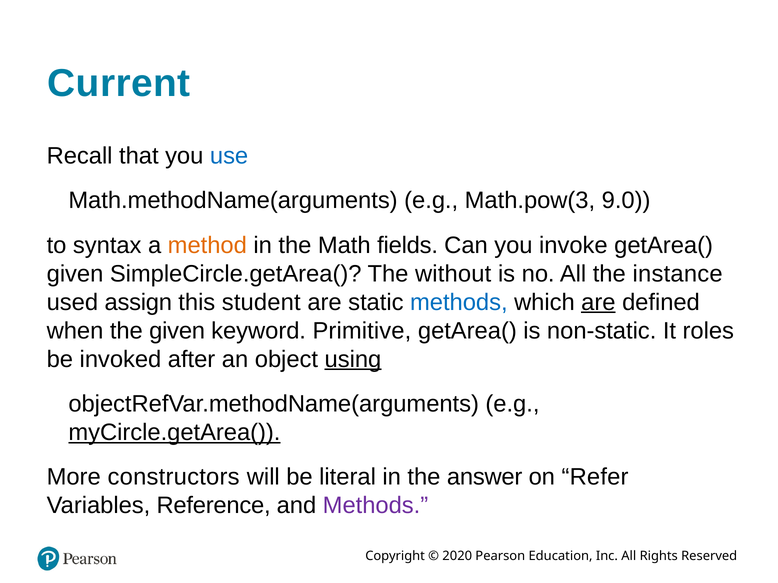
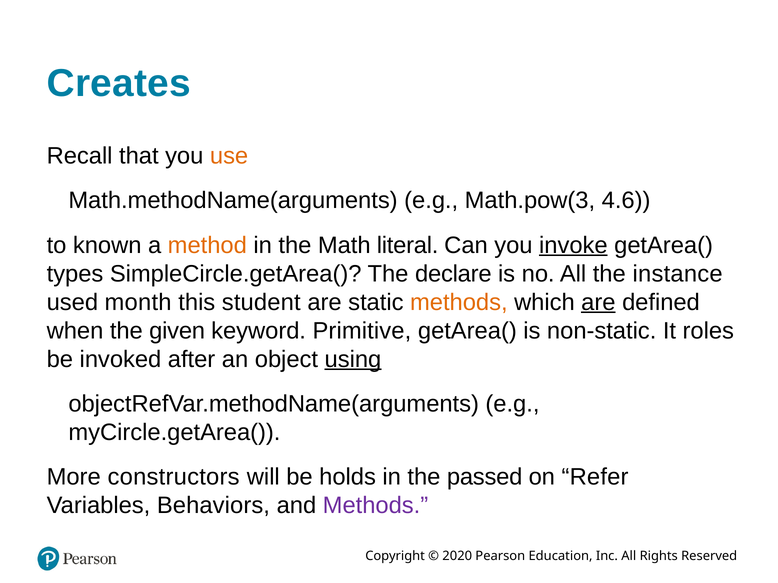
Current: Current -> Creates
use colour: blue -> orange
9.0: 9.0 -> 4.6
syntax: syntax -> known
fields: fields -> literal
invoke underline: none -> present
given at (75, 274): given -> types
without: without -> declare
assign: assign -> month
methods at (459, 302) colour: blue -> orange
myCircle.getArea( underline: present -> none
literal: literal -> holds
answer: answer -> passed
Reference: Reference -> Behaviors
